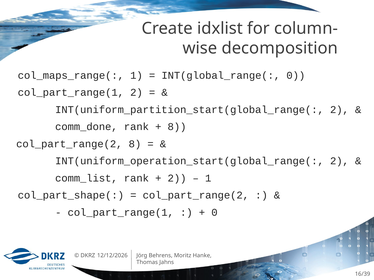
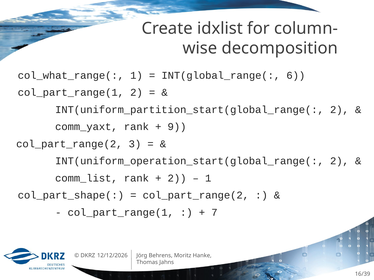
col_maps_range(: col_maps_range( -> col_what_range(
INT(global_range( 0: 0 -> 6
comm_done: comm_done -> comm_yaxt
8 at (177, 127): 8 -> 9
col_part_range(2 8: 8 -> 3
0 at (214, 213): 0 -> 7
